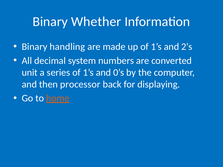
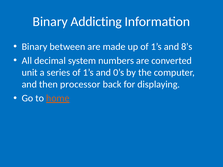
Whether: Whether -> Addicting
handling: handling -> between
2’s: 2’s -> 8’s
